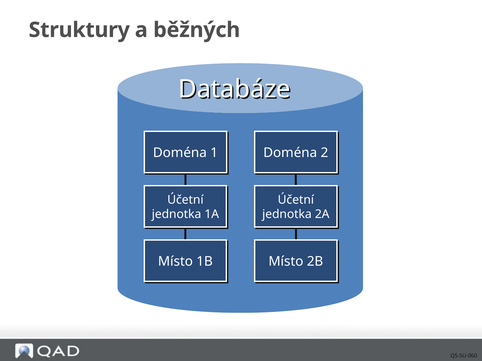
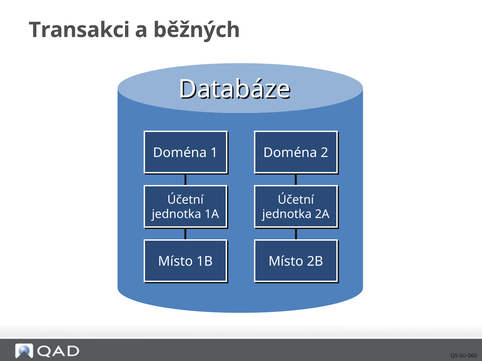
Struktury: Struktury -> Transakci
